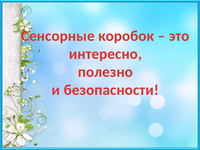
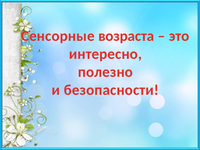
коробок: коробок -> возраста
